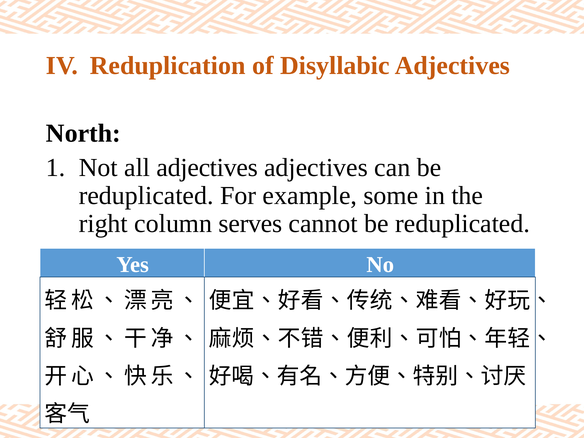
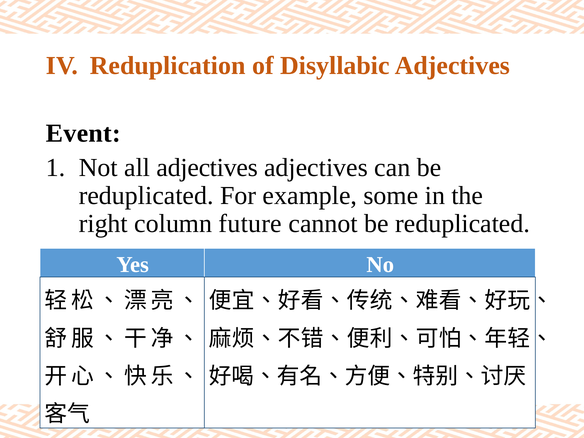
North: North -> Event
serves: serves -> future
